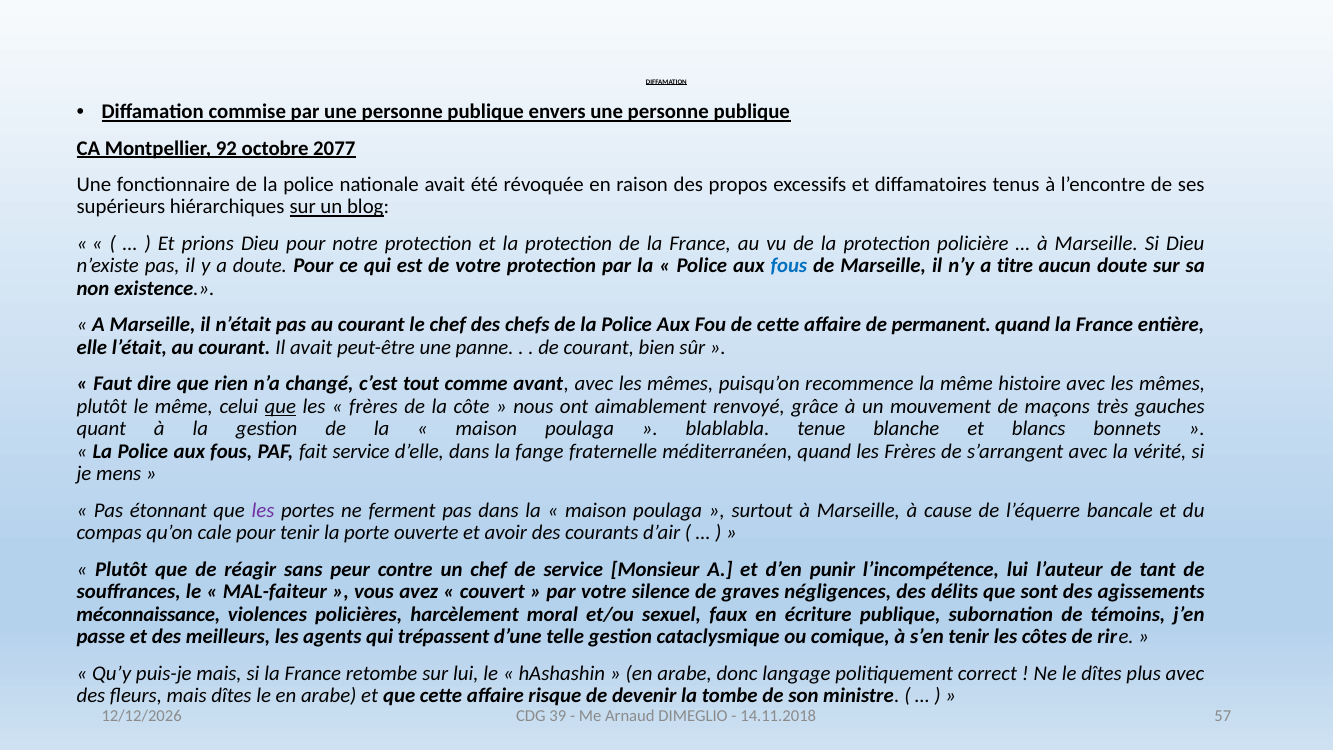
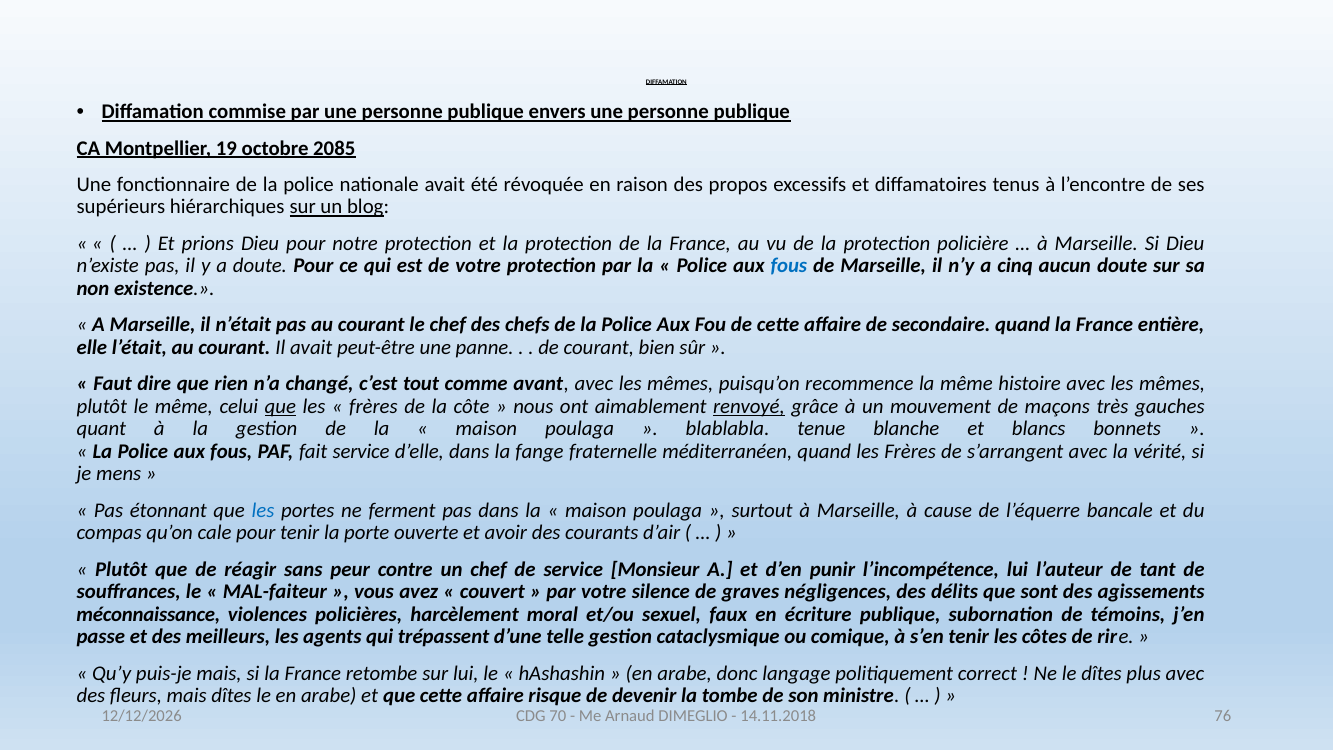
92: 92 -> 19
2077: 2077 -> 2085
titre: titre -> cinq
permanent: permanent -> secondaire
renvoyé underline: none -> present
les at (263, 510) colour: purple -> blue
39: 39 -> 70
57: 57 -> 76
